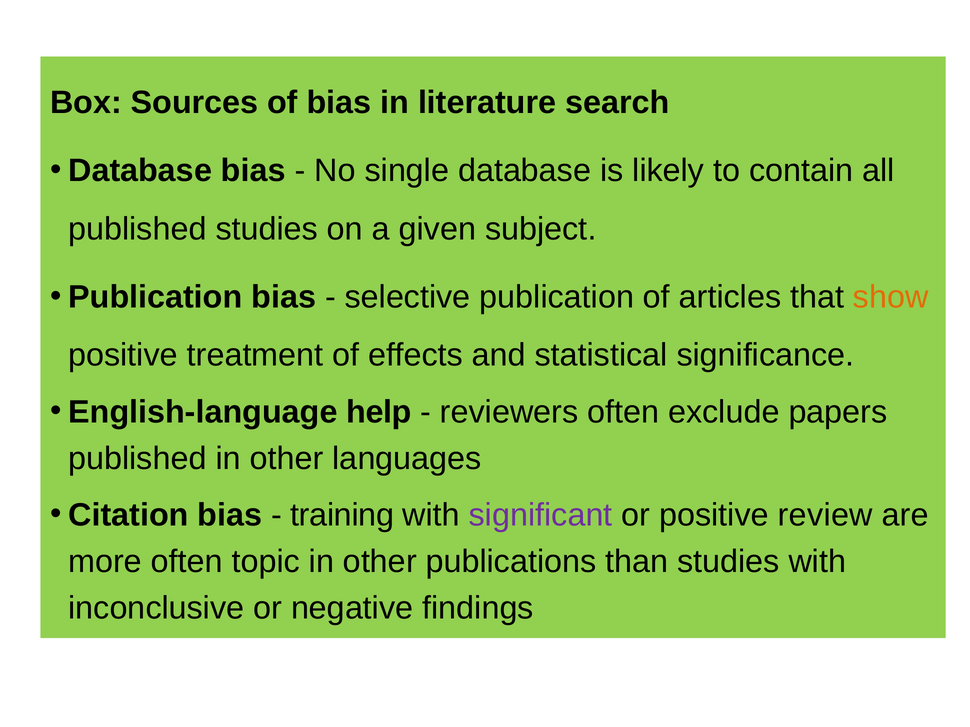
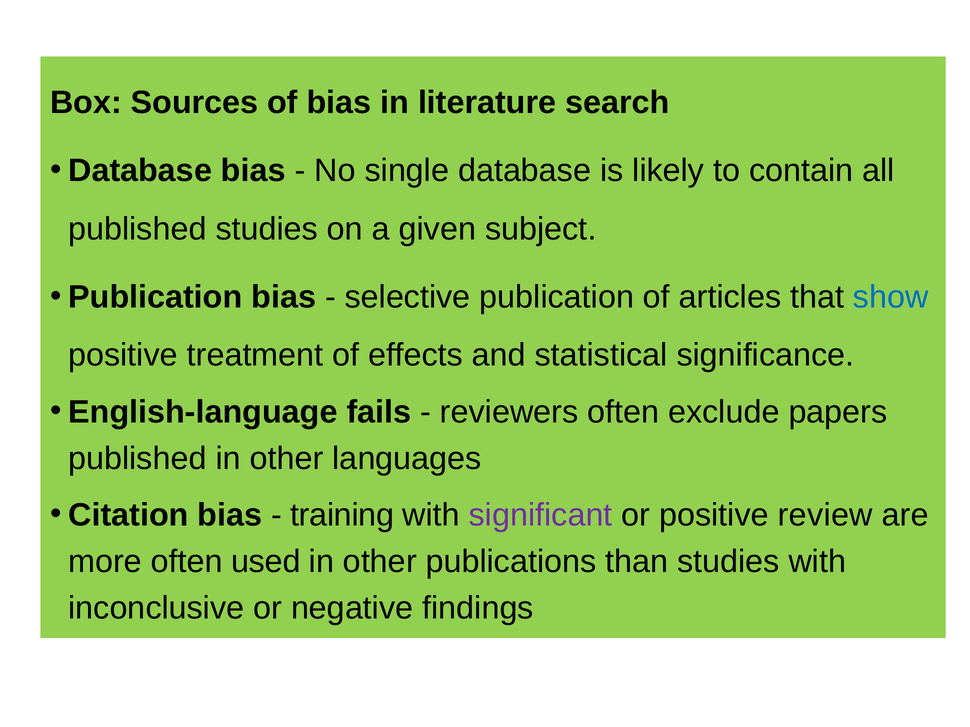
show colour: orange -> blue
help: help -> fails
topic: topic -> used
